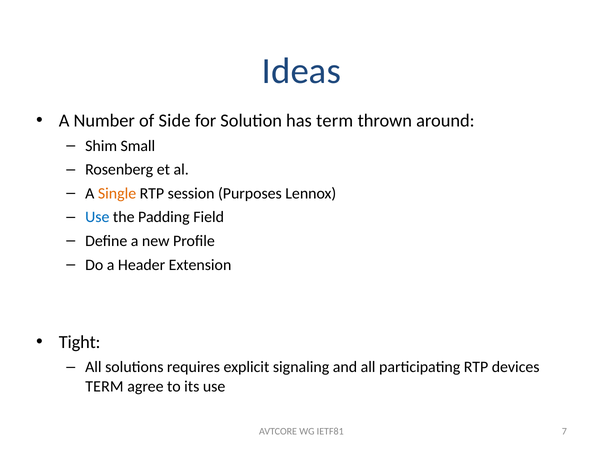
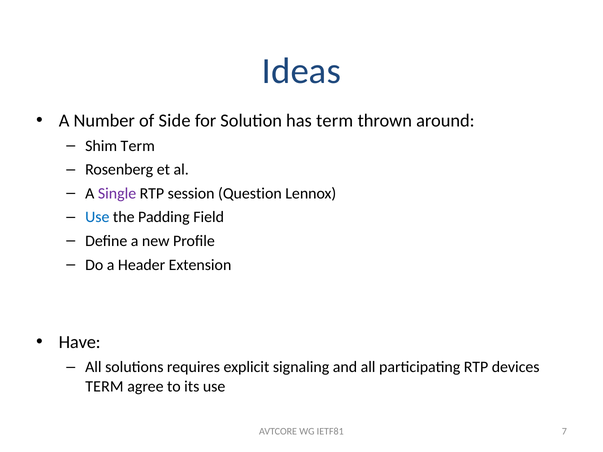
Shim Small: Small -> Term
Single colour: orange -> purple
Purposes: Purposes -> Question
Tight: Tight -> Have
